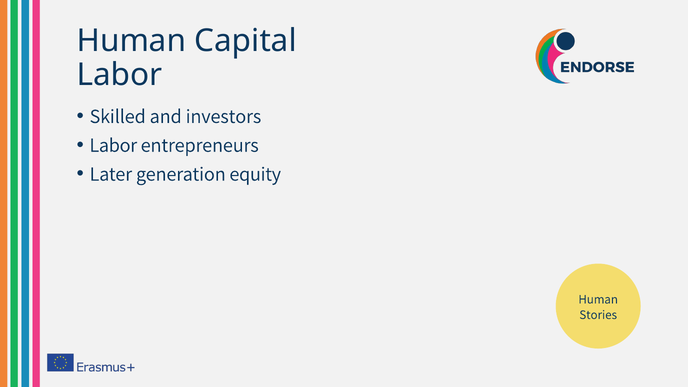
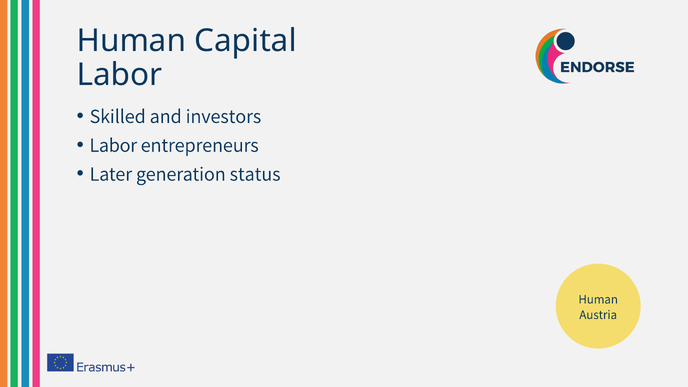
equity: equity -> status
Stories: Stories -> Austria
